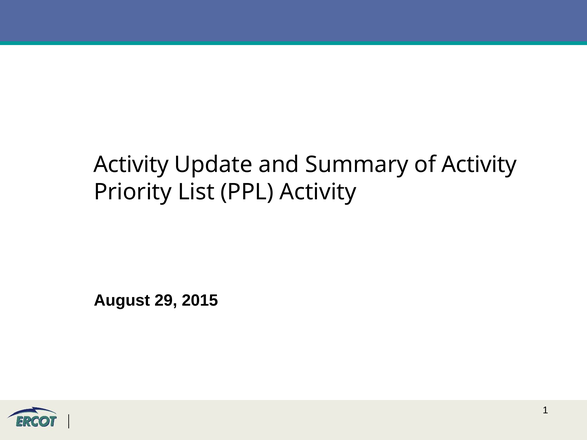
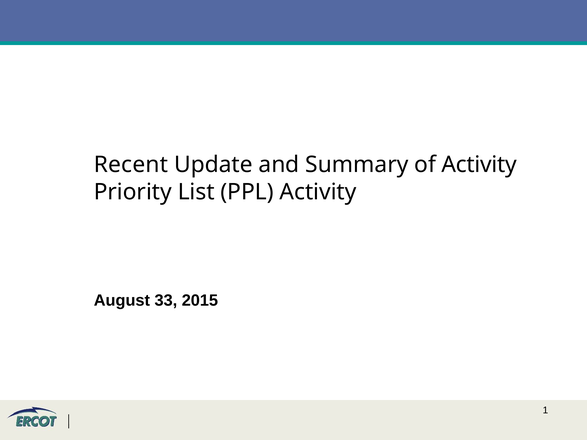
Activity at (131, 165): Activity -> Recent
29: 29 -> 33
